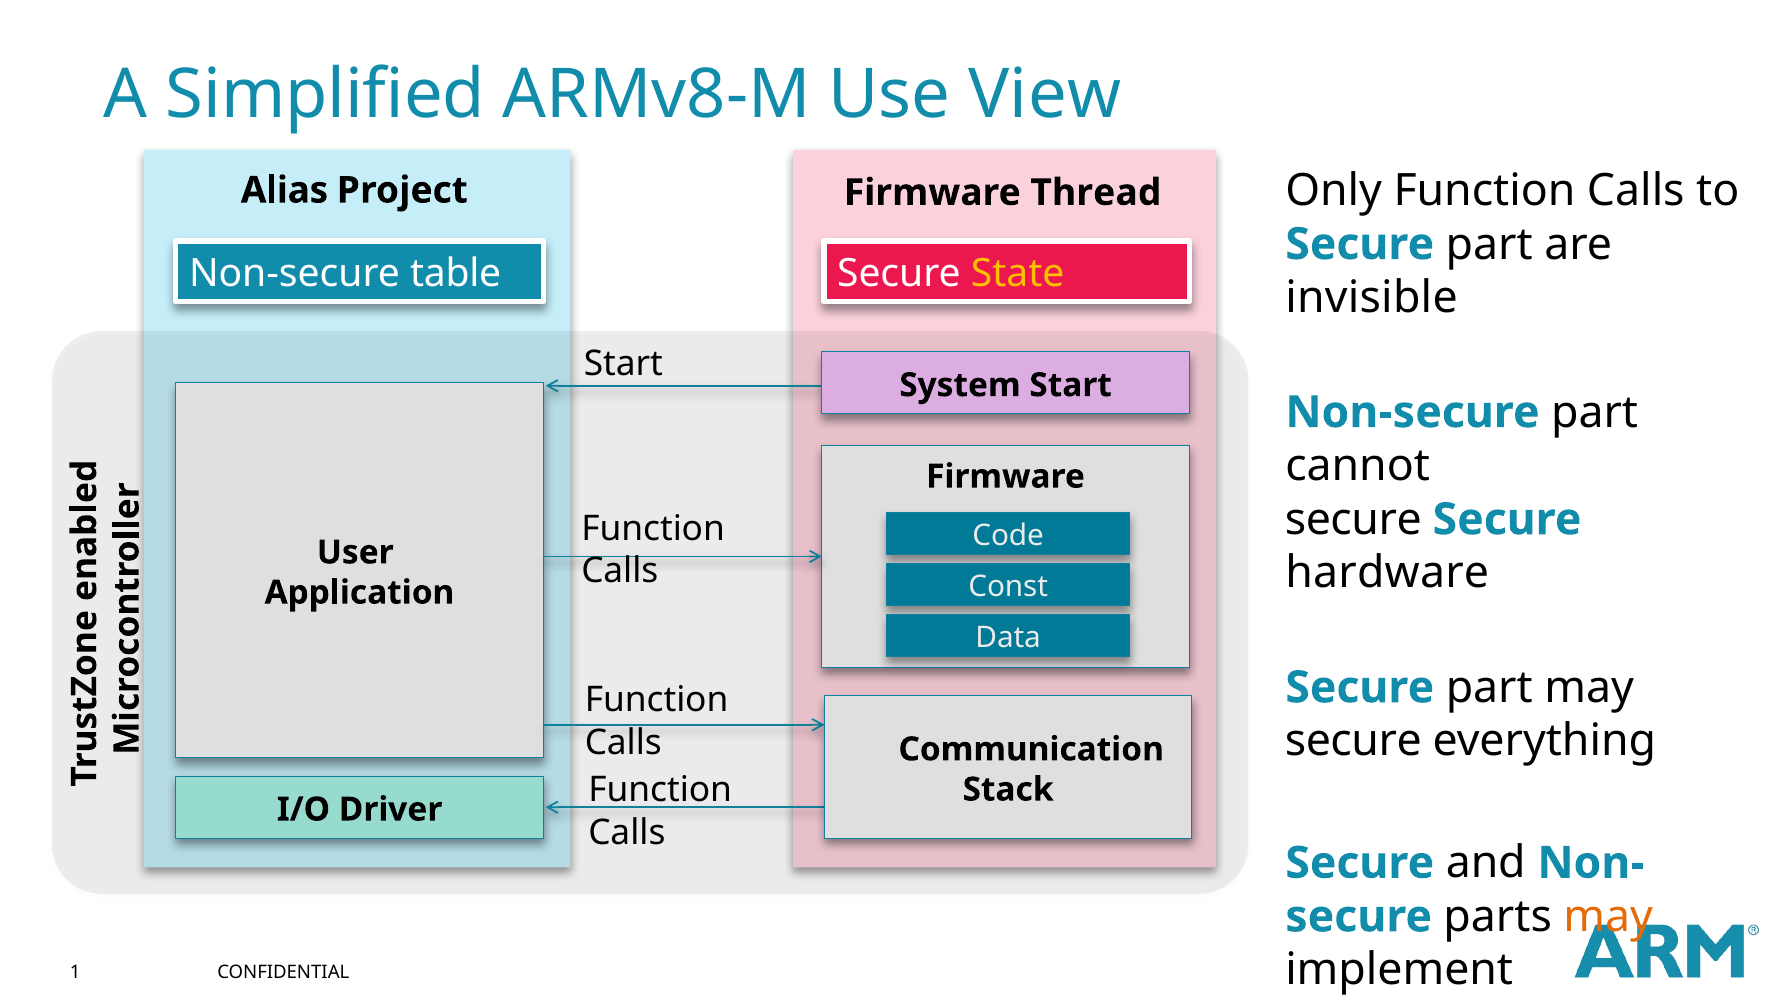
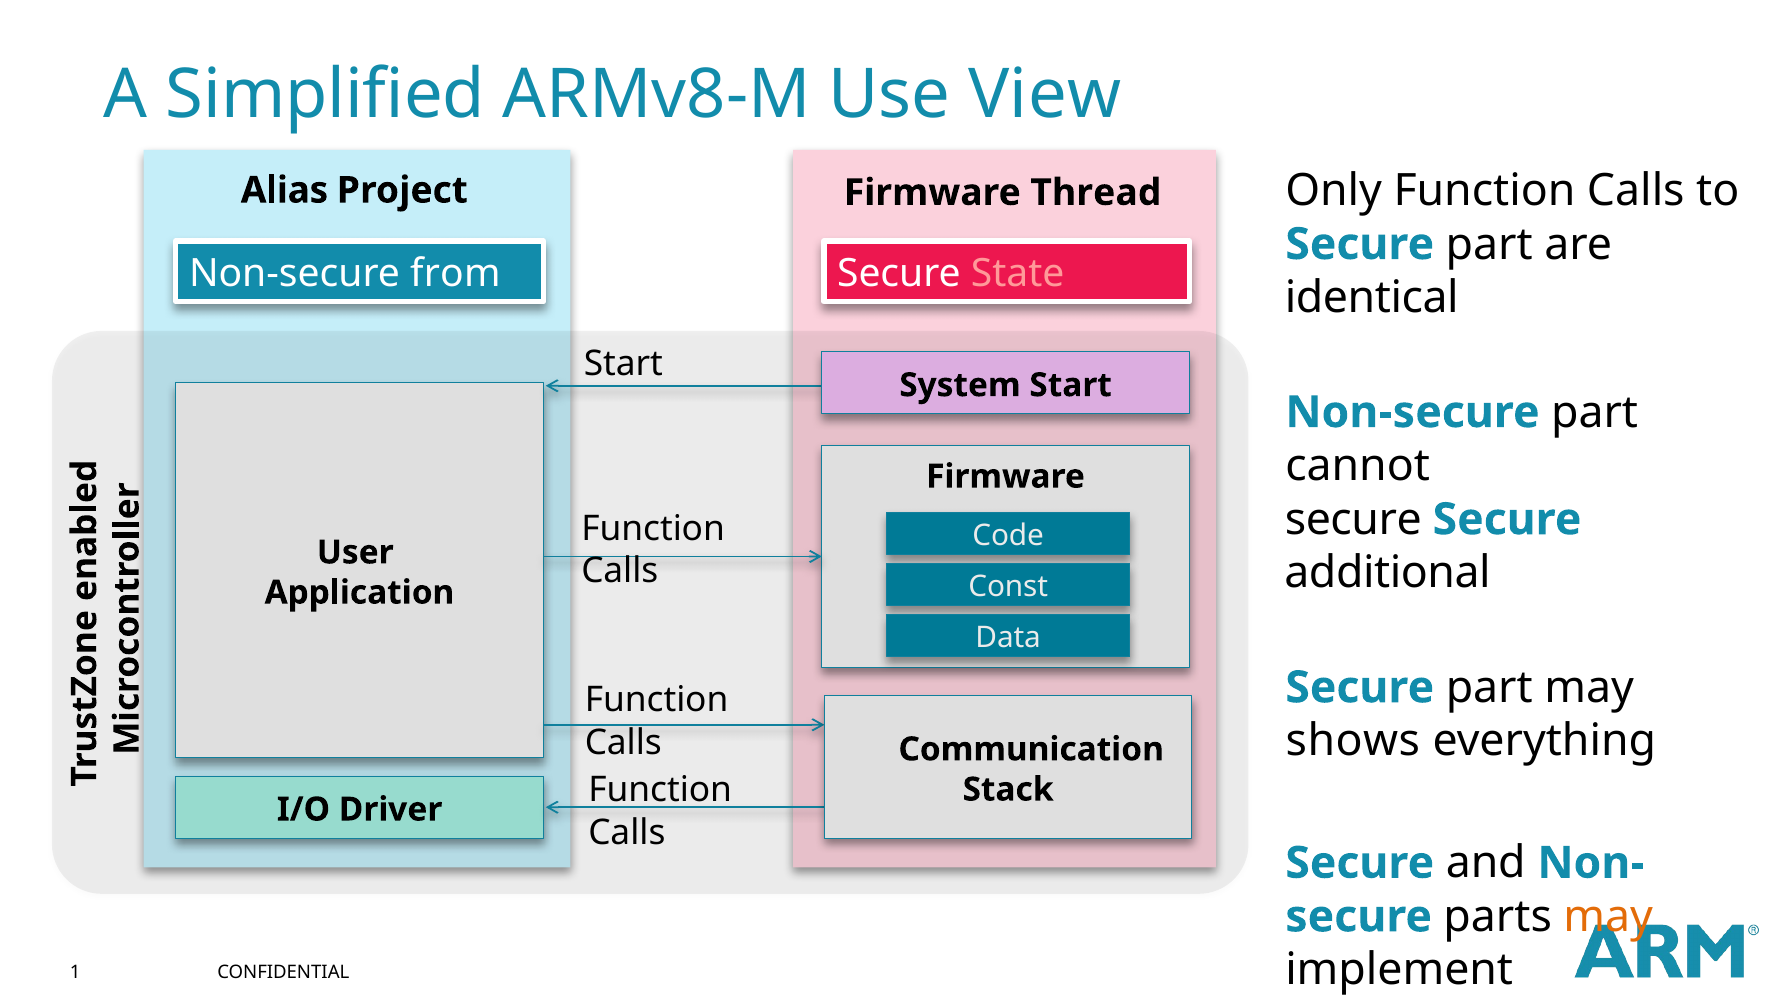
table: table -> from
State colour: yellow -> pink
invisible: invisible -> identical
hardware: hardware -> additional
secure at (1353, 741): secure -> shows
